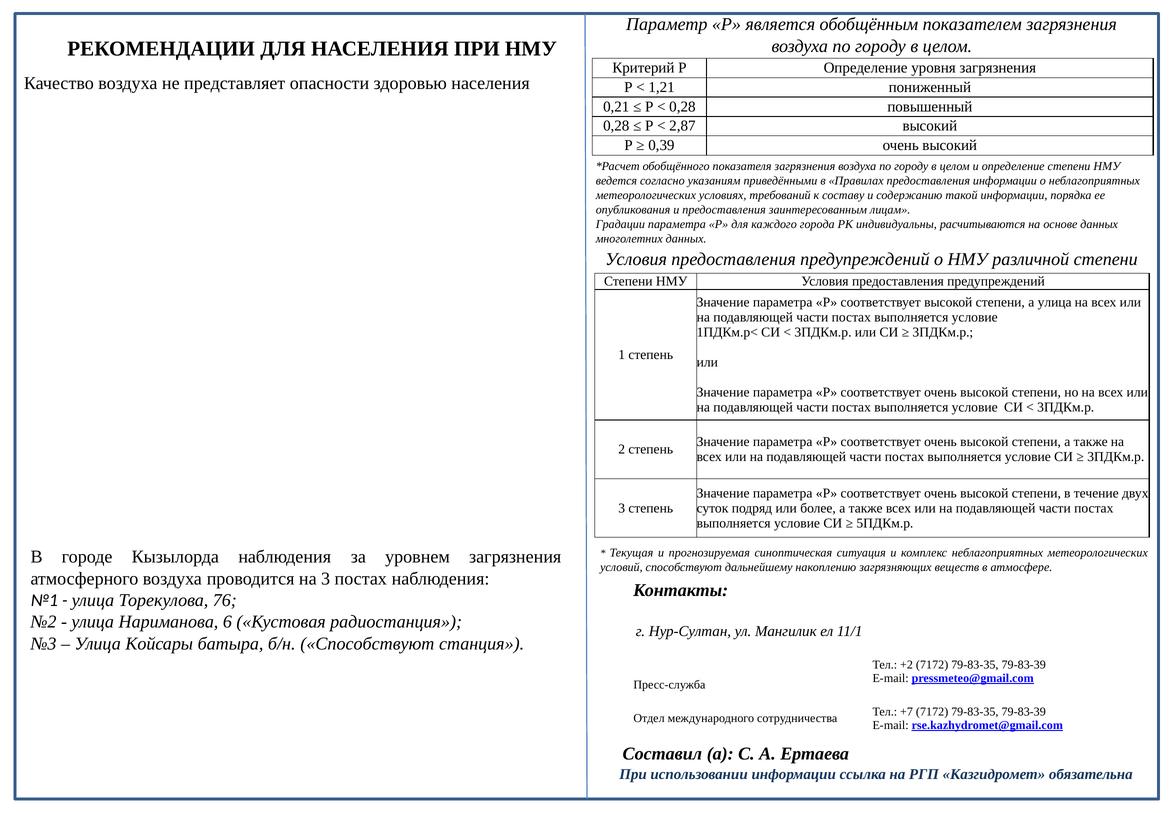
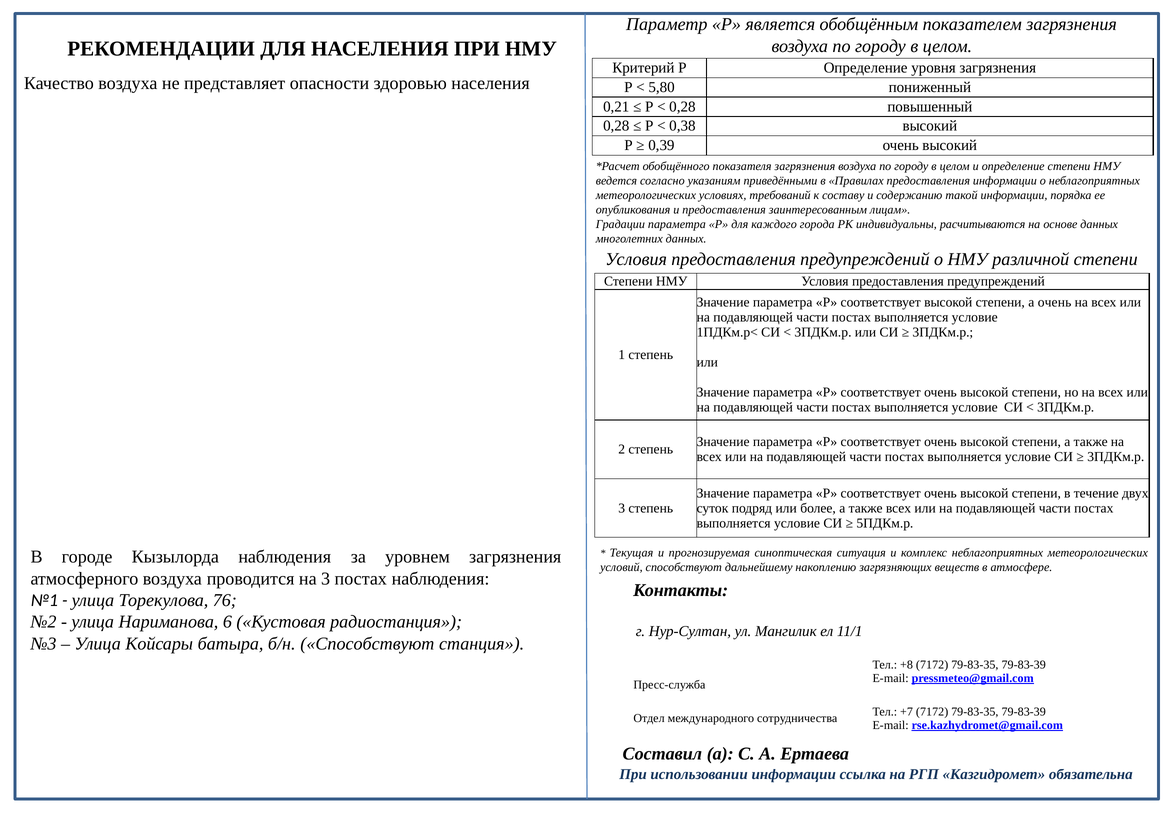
1,21: 1,21 -> 5,80
2,87: 2,87 -> 0,38
а улица: улица -> очень
+2: +2 -> +8
